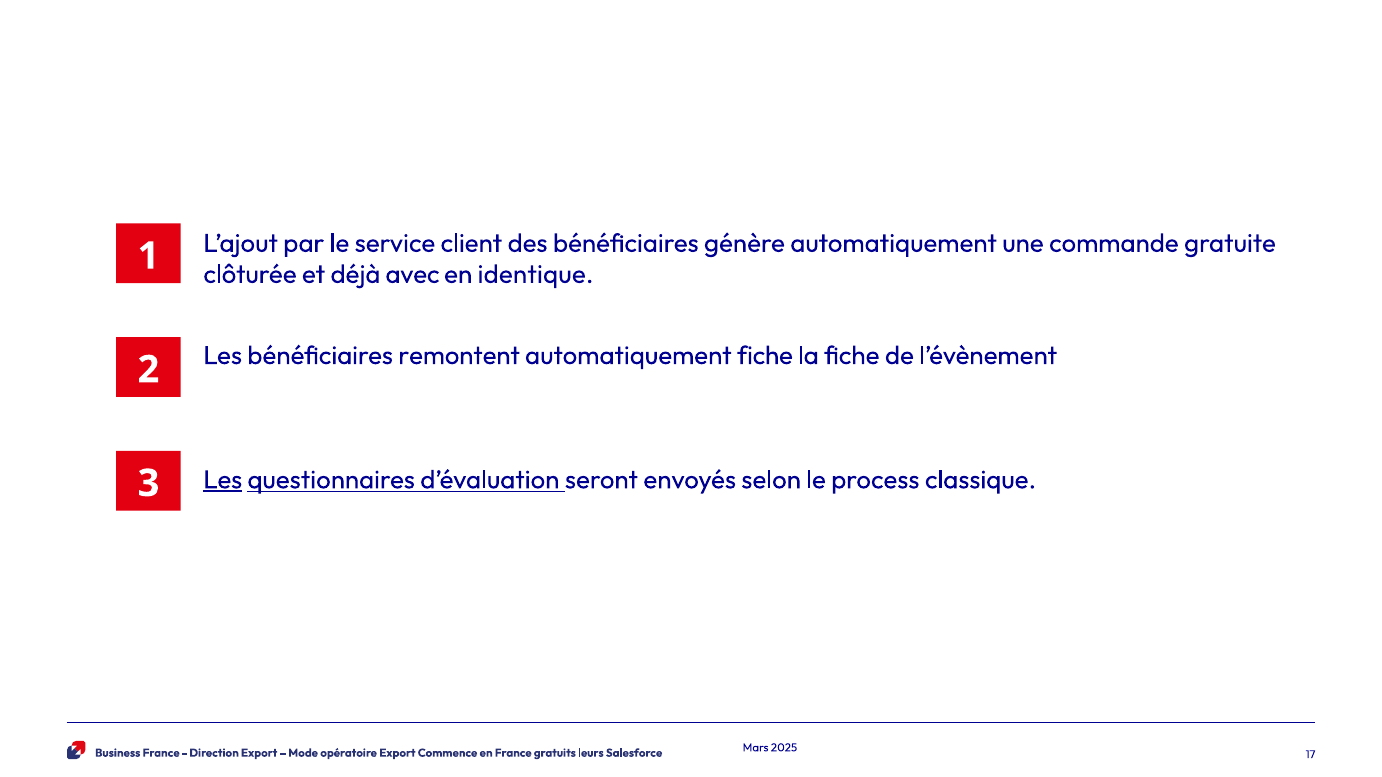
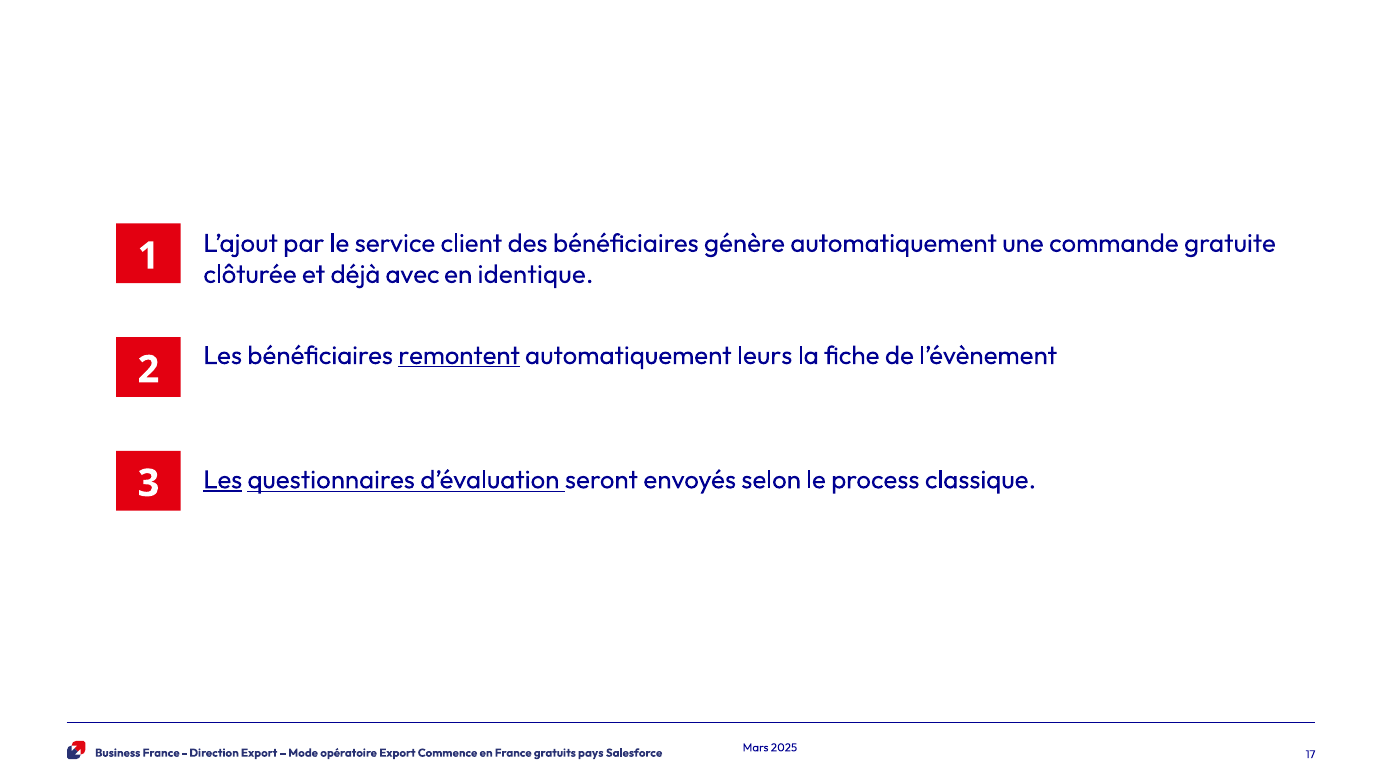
remontent underline: none -> present
automatiquement fiche: fiche -> leurs
leurs: leurs -> pays
